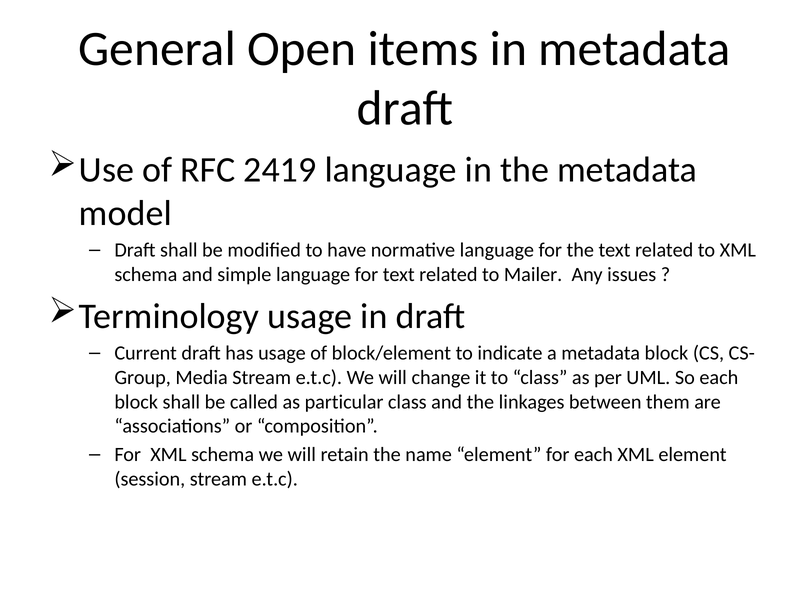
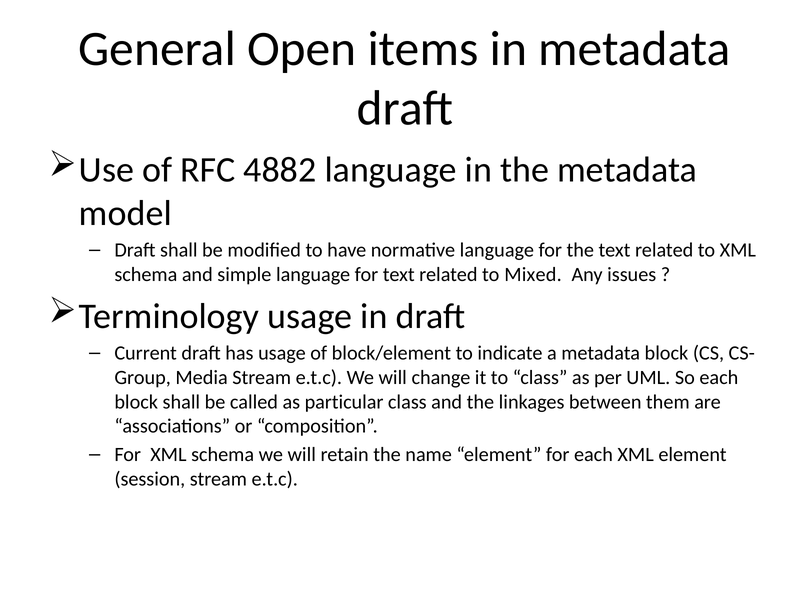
2419: 2419 -> 4882
Mailer: Mailer -> Mixed
